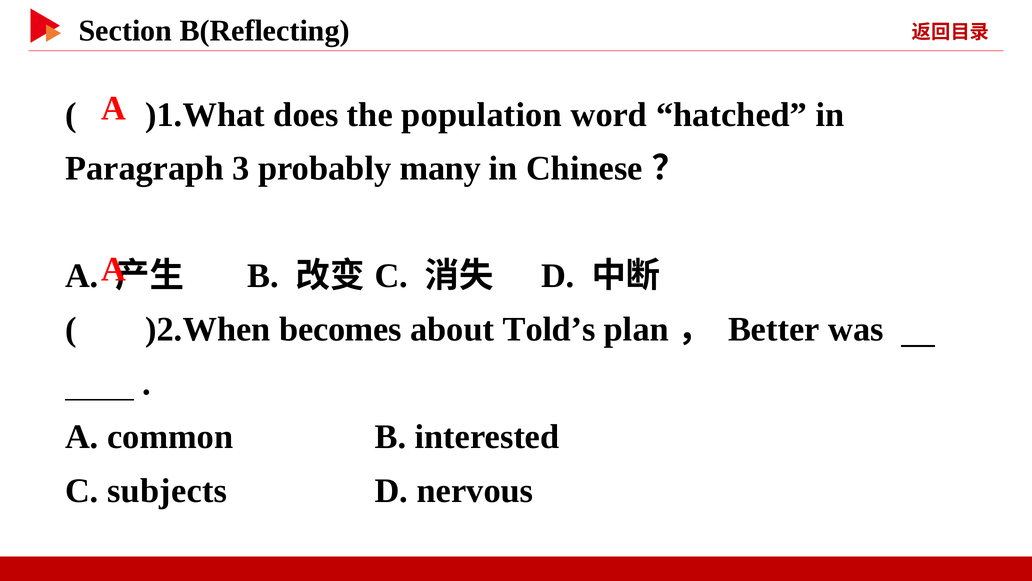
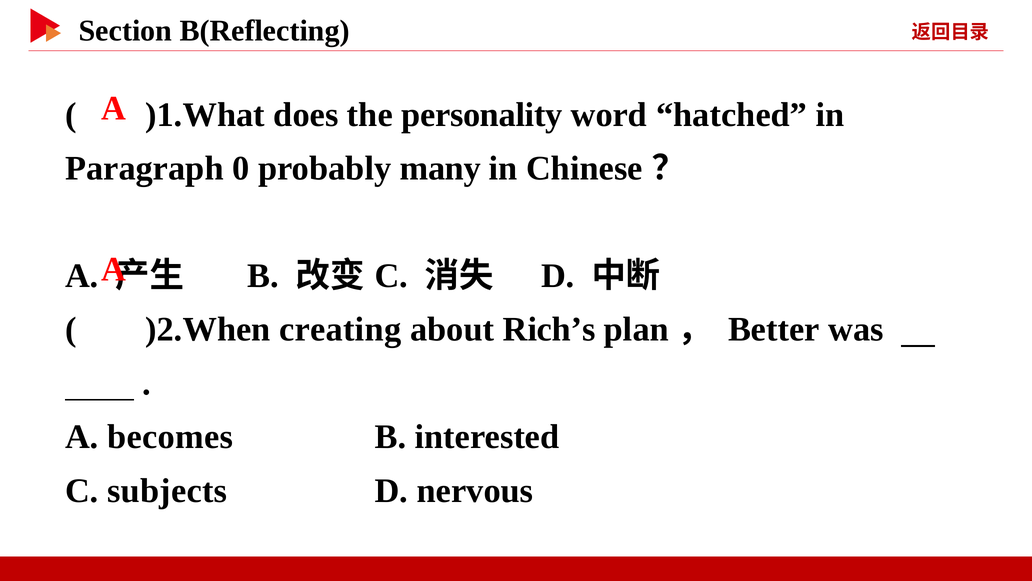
population: population -> personality
3: 3 -> 0
becomes: becomes -> creating
Told’s: Told’s -> Rich’s
common: common -> becomes
